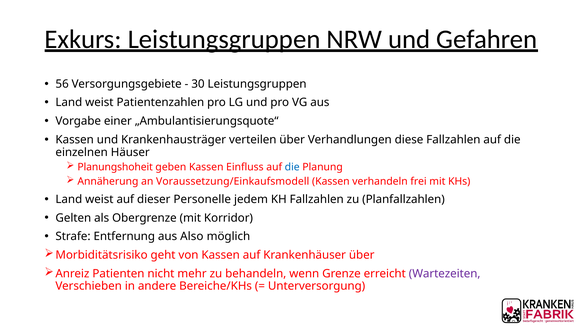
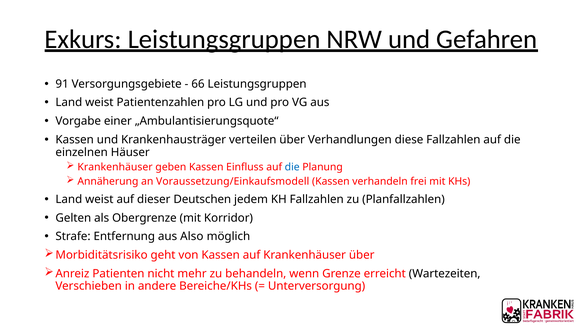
56: 56 -> 91
30: 30 -> 66
Planungshoheit at (115, 167): Planungshoheit -> Krankenhäuser
Personelle: Personelle -> Deutschen
Wartezeiten colour: purple -> black
